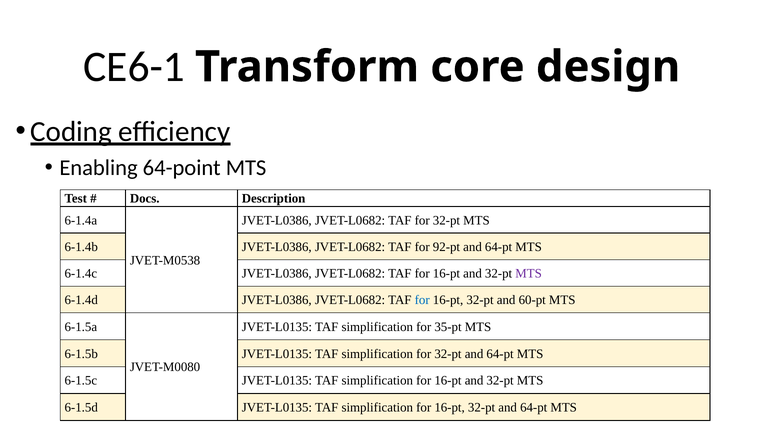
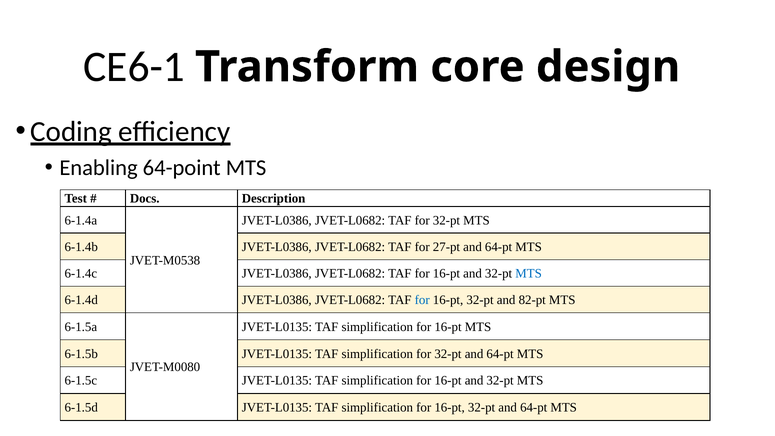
92-pt: 92-pt -> 27-pt
MTS at (529, 274) colour: purple -> blue
60-pt: 60-pt -> 82-pt
35-pt at (448, 327): 35-pt -> 16-pt
